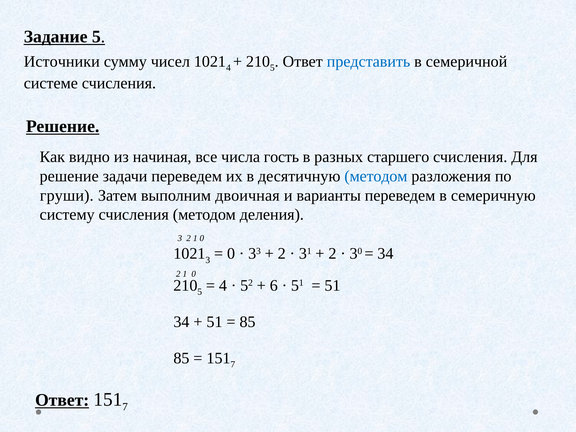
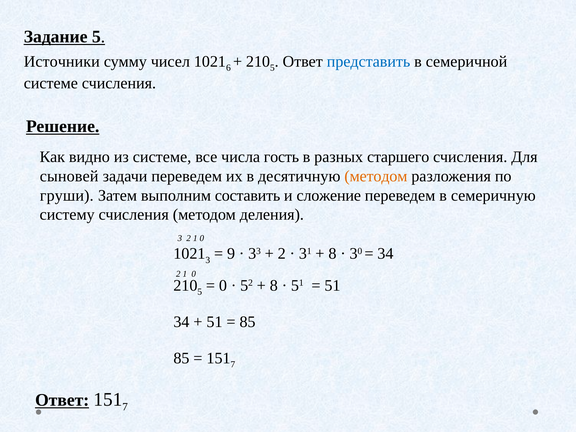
4 at (228, 68): 4 -> 6
из начиная: начиная -> системе
решение at (69, 176): решение -> сыновей
методом at (376, 176) colour: blue -> orange
двоичная: двоичная -> составить
варианты: варианты -> сложение
0 at (231, 254): 0 -> 9
2 at (332, 254): 2 -> 8
4 at (223, 285): 4 -> 0
6 at (274, 285): 6 -> 8
